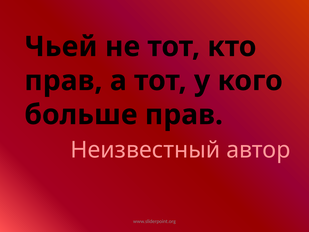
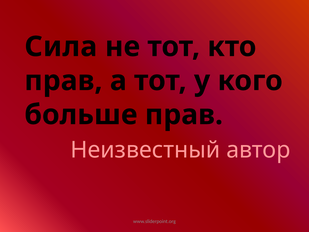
Чьей: Чьей -> Сила
